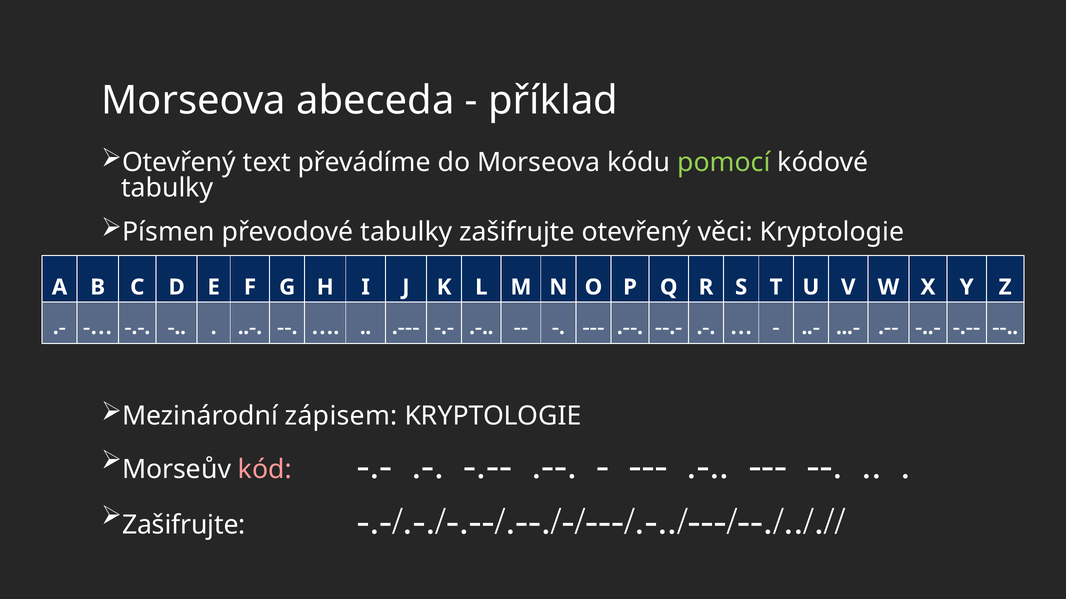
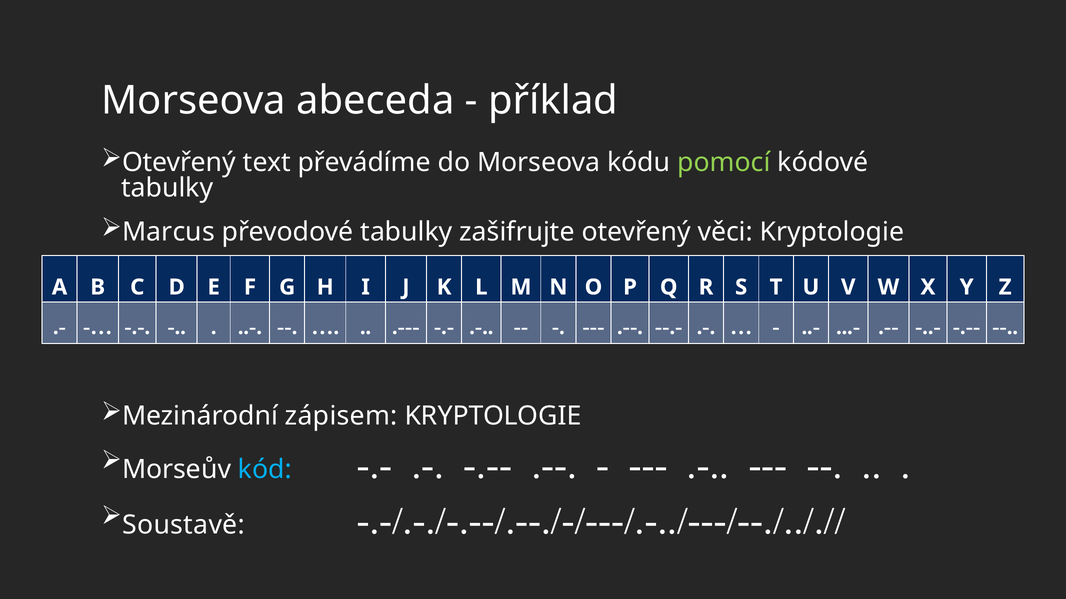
Písmen: Písmen -> Marcus
kód colour: pink -> light blue
Zašifrujte at (184, 526): Zašifrujte -> Soustavě
